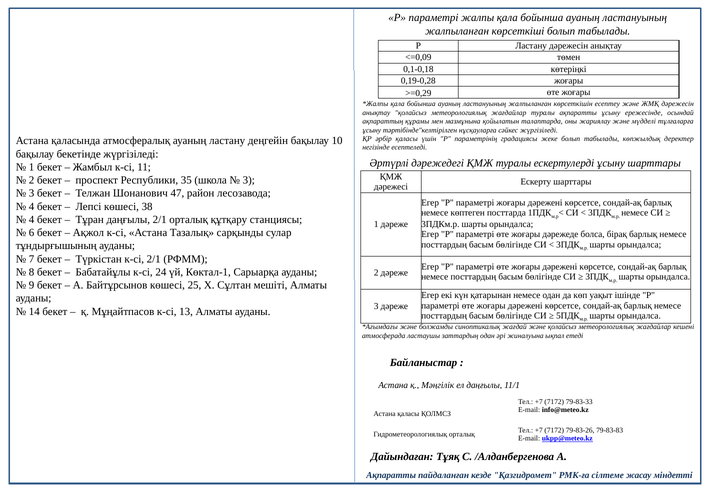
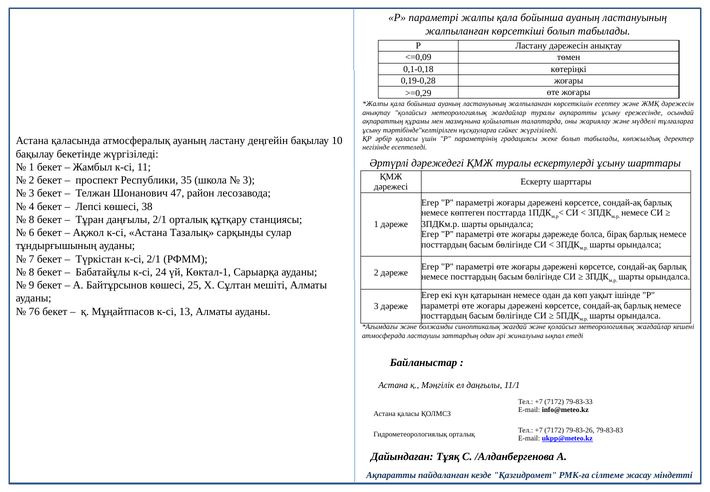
4 at (32, 219): 4 -> 8
14: 14 -> 76
